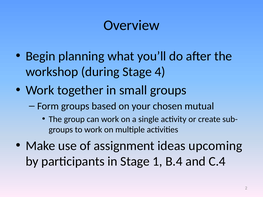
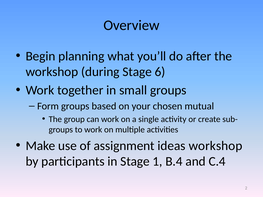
4: 4 -> 6
ideas upcoming: upcoming -> workshop
